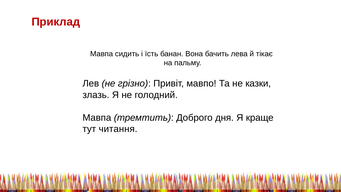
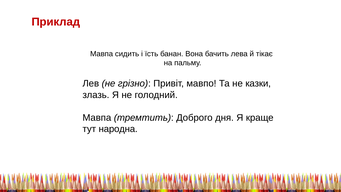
читання: читання -> народна
